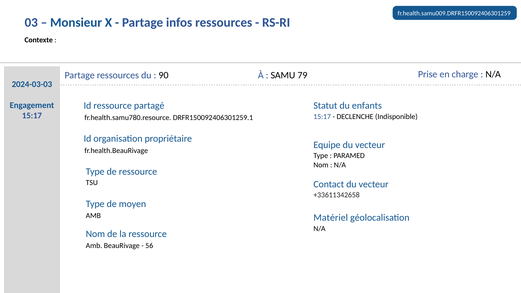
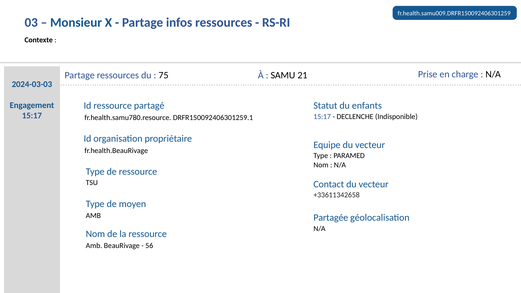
90: 90 -> 75
79: 79 -> 21
Matériel: Matériel -> Partagée
